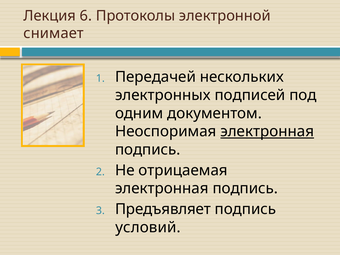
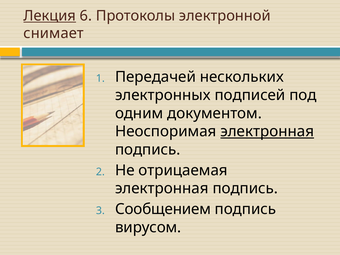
Лекция underline: none -> present
Предъявляет: Предъявляет -> Сообщением
условий: условий -> вирусом
